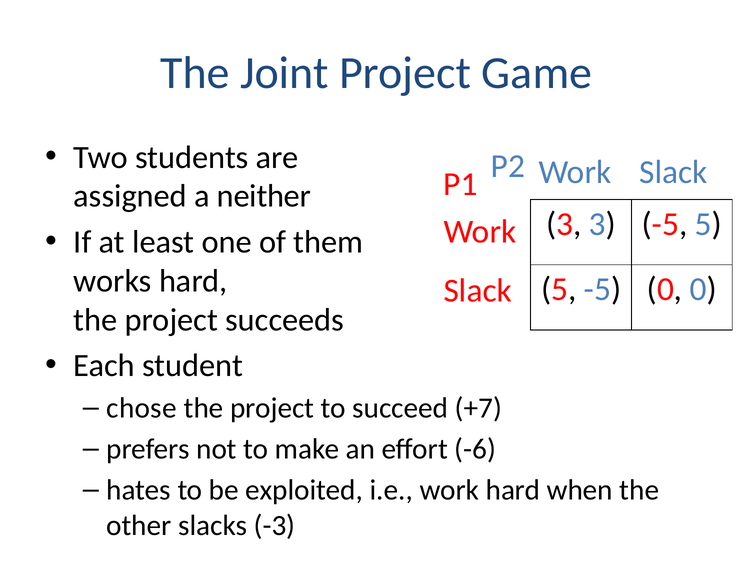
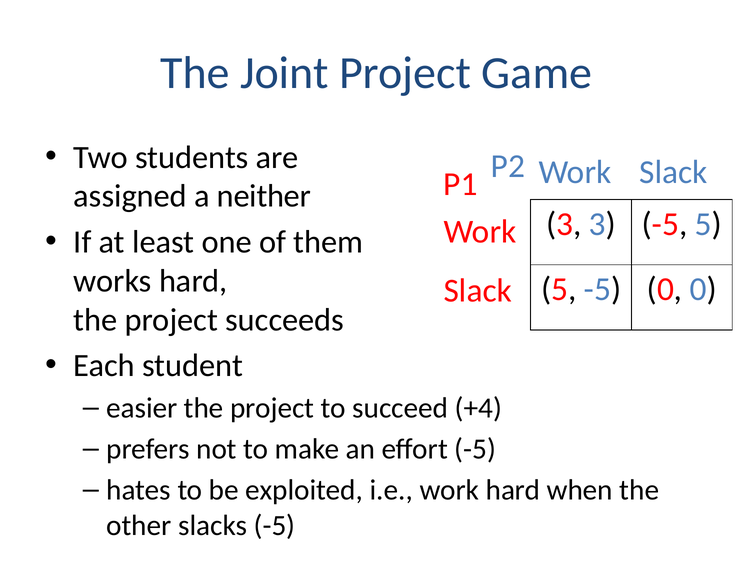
chose: chose -> easier
+7: +7 -> +4
effort -6: -6 -> -5
slacks -3: -3 -> -5
